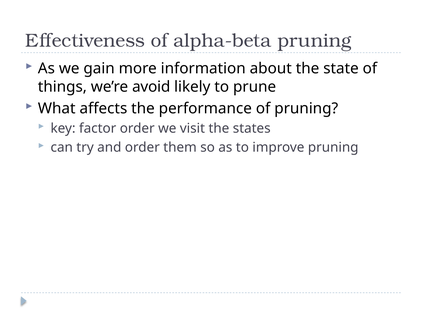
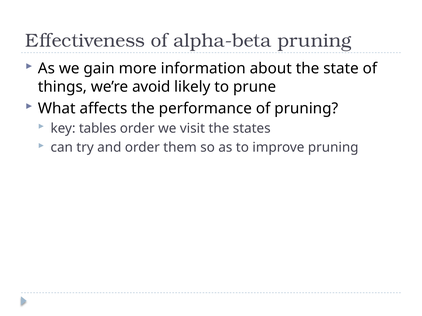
factor: factor -> tables
